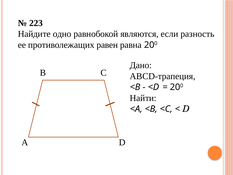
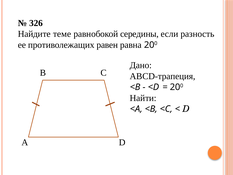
223: 223 -> 326
одно: одно -> теме
являются: являются -> середины
